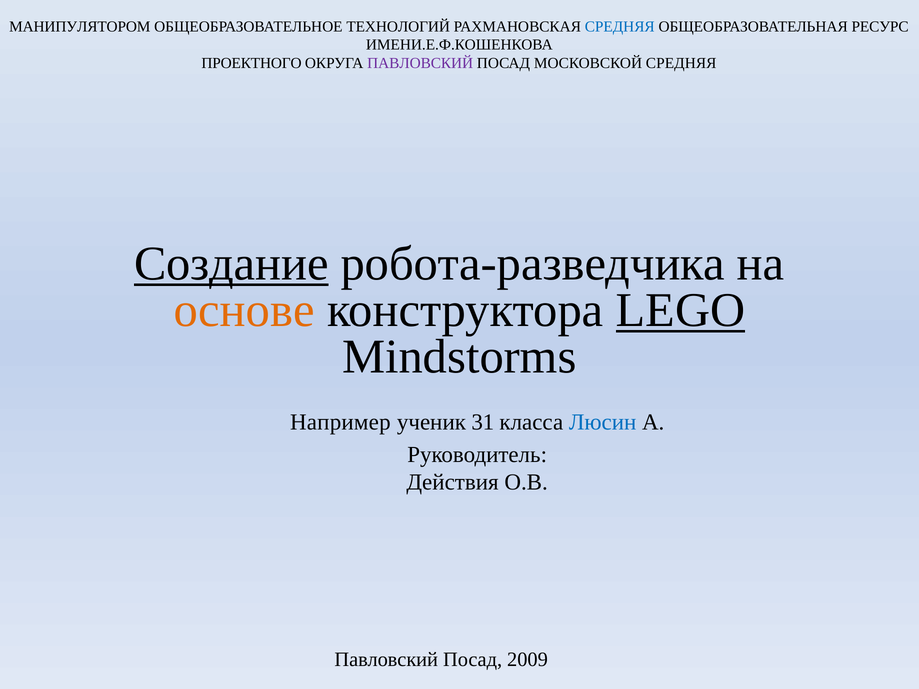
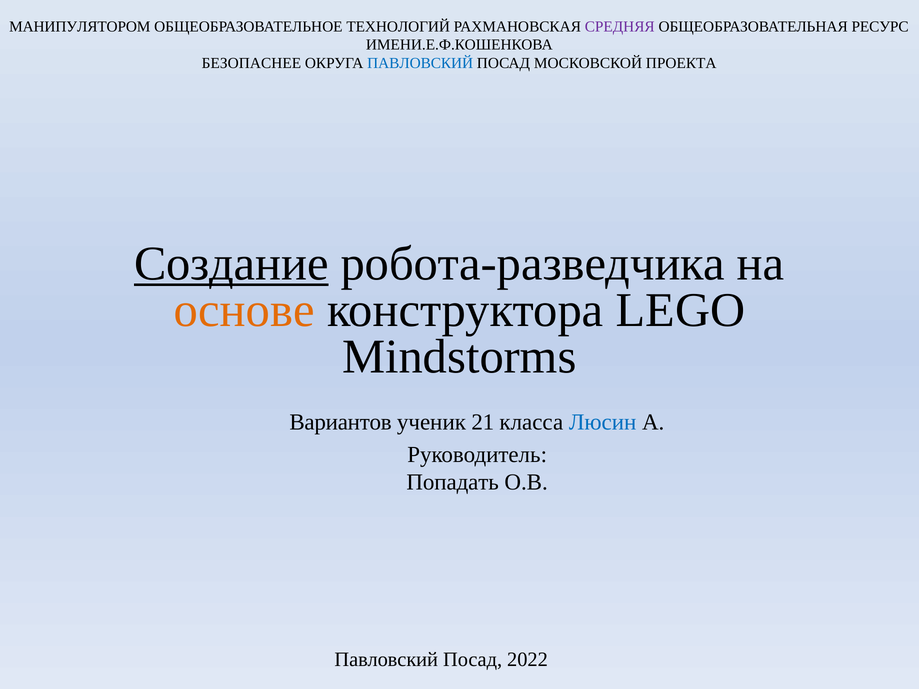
СРЕДНЯЯ at (620, 26) colour: blue -> purple
ПРОЕКТНОГО: ПРОЕКТНОГО -> БЕЗОПАСНЕЕ
ПАВЛОВСКИЙ at (420, 63) colour: purple -> blue
МОСКОВСКОЙ СРЕДНЯЯ: СРЕДНЯЯ -> ПРОЕКТА
LEGO underline: present -> none
Например: Например -> Вариантов
31: 31 -> 21
Действия: Действия -> Попадать
2009: 2009 -> 2022
